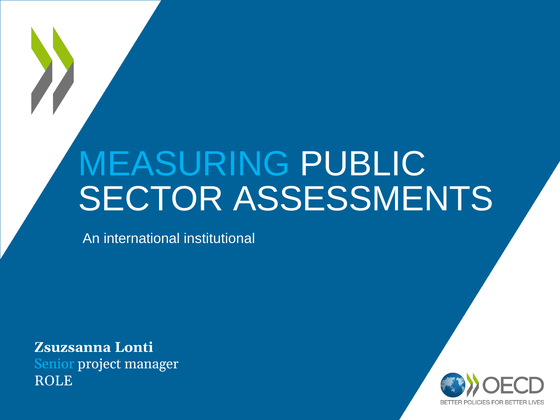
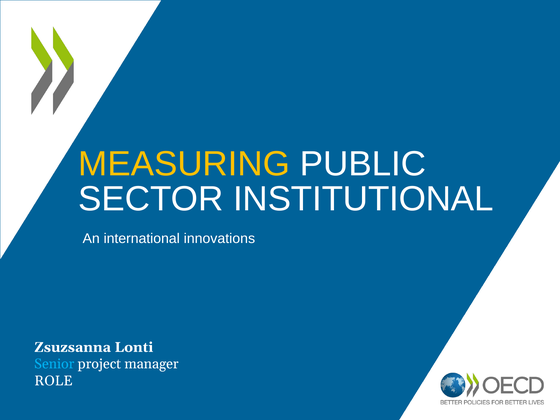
MEASURING colour: light blue -> yellow
ASSESSMENTS: ASSESSMENTS -> INSTITUTIONAL
institutional: institutional -> innovations
